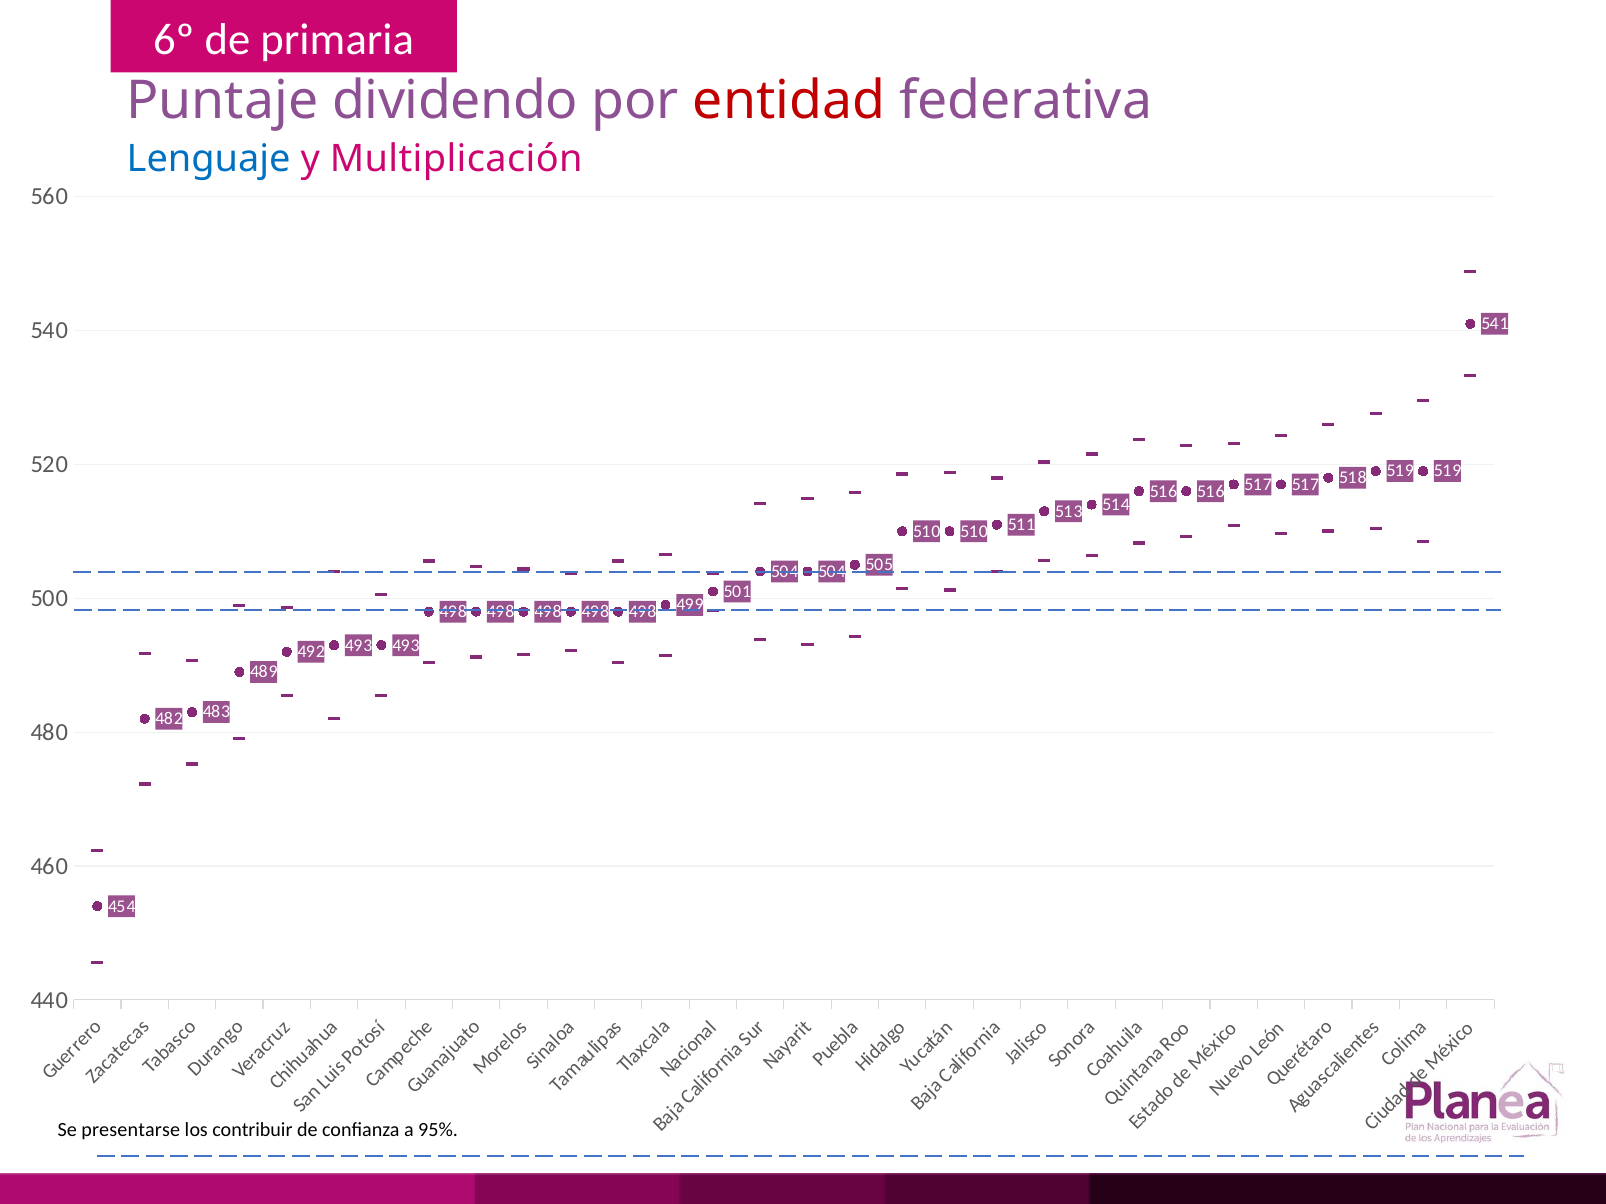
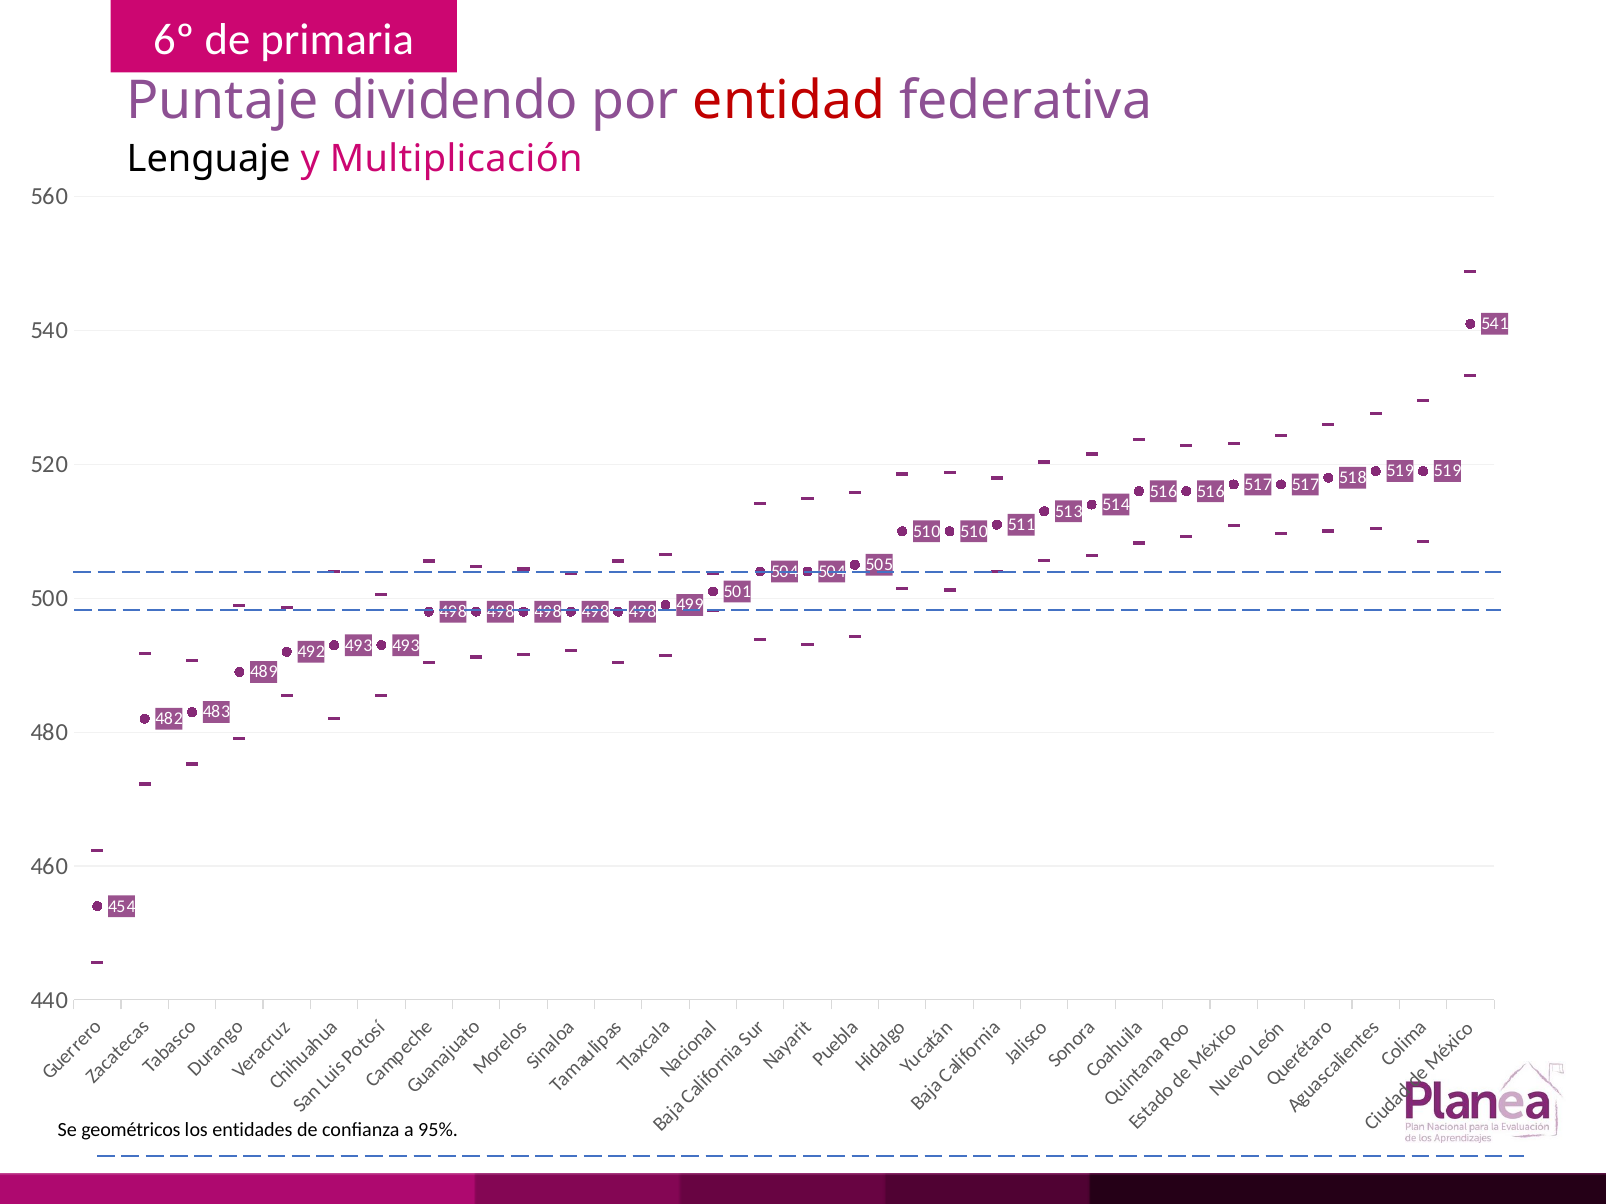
Lenguaje colour: blue -> black
presentarse: presentarse -> geométricos
contribuir: contribuir -> entidades
